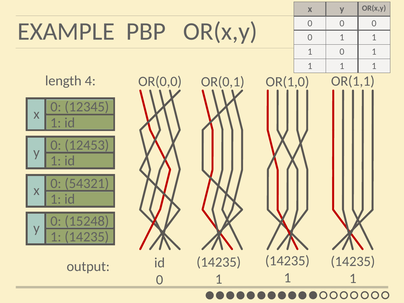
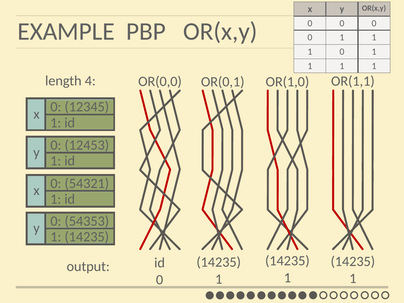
15248: 15248 -> 54353
